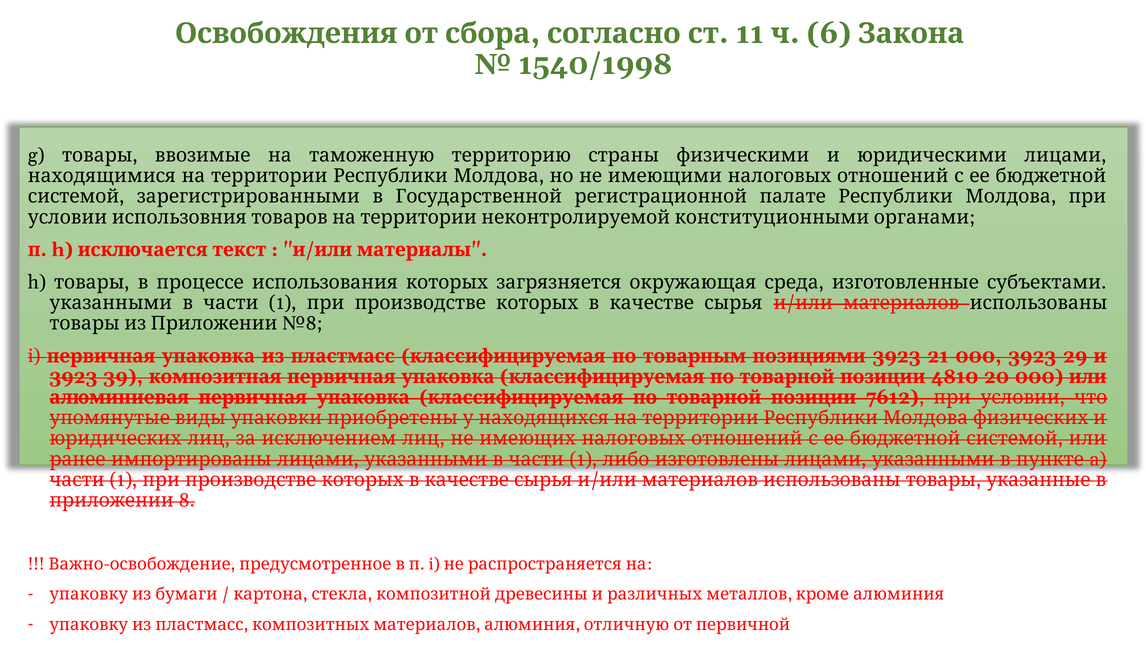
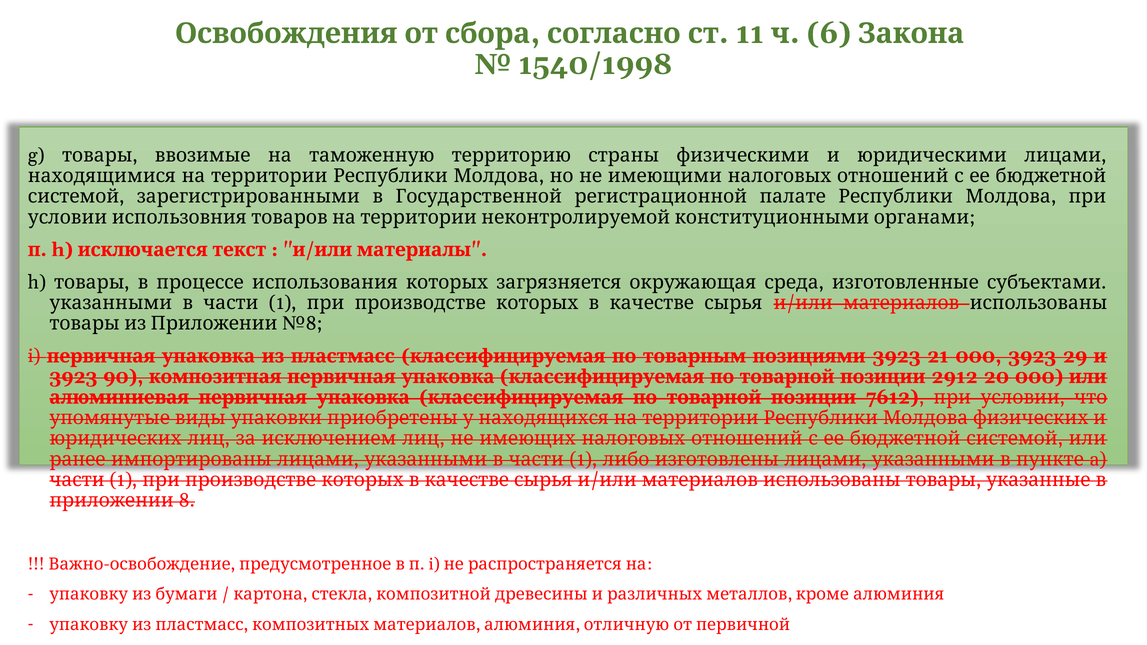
39: 39 -> 90
4810: 4810 -> 2912
